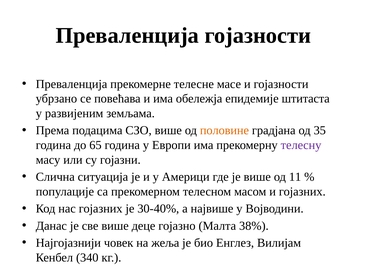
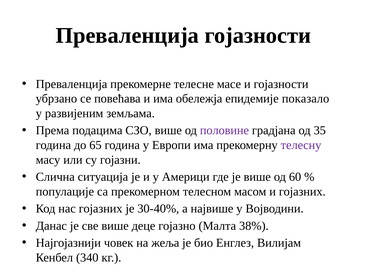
штитаста: штитаста -> показало
половине colour: orange -> purple
11: 11 -> 60
